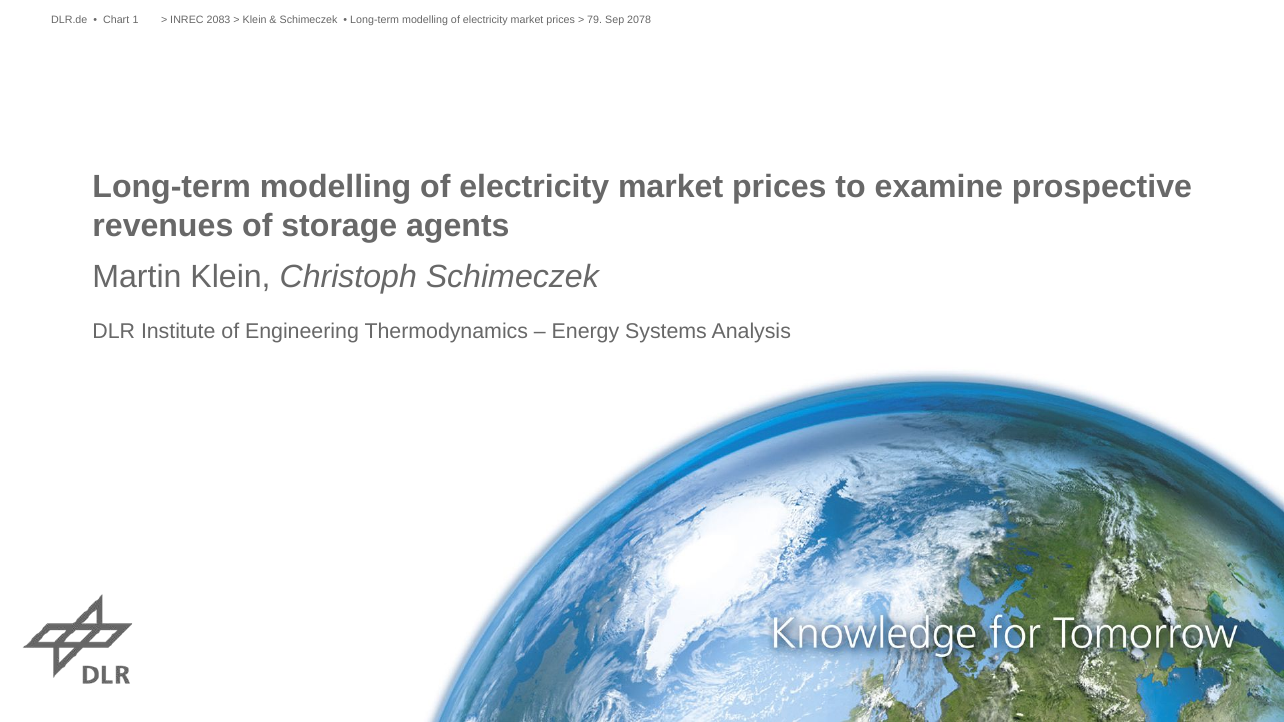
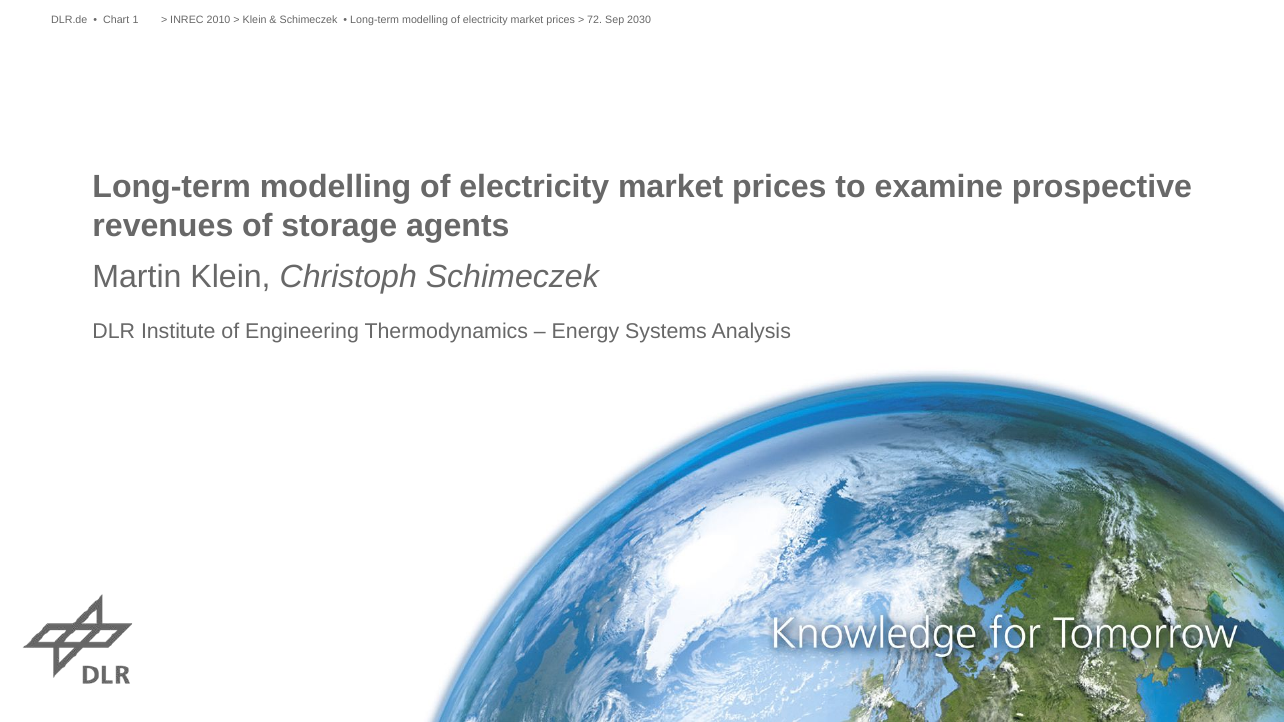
2083: 2083 -> 2010
79: 79 -> 72
2078: 2078 -> 2030
